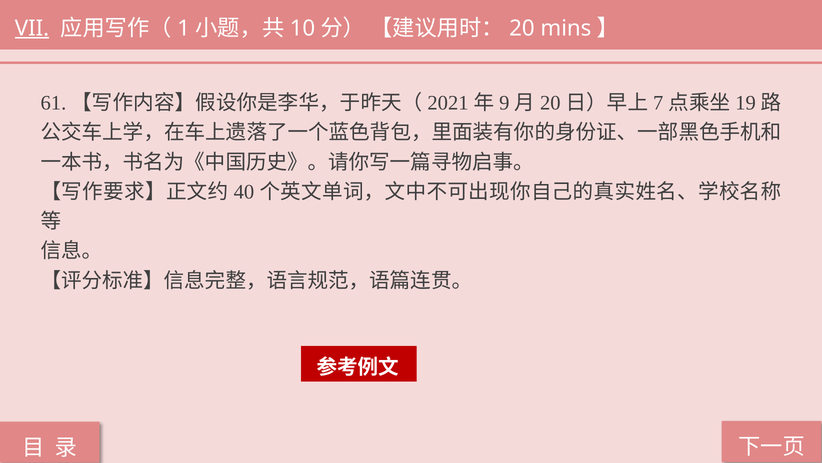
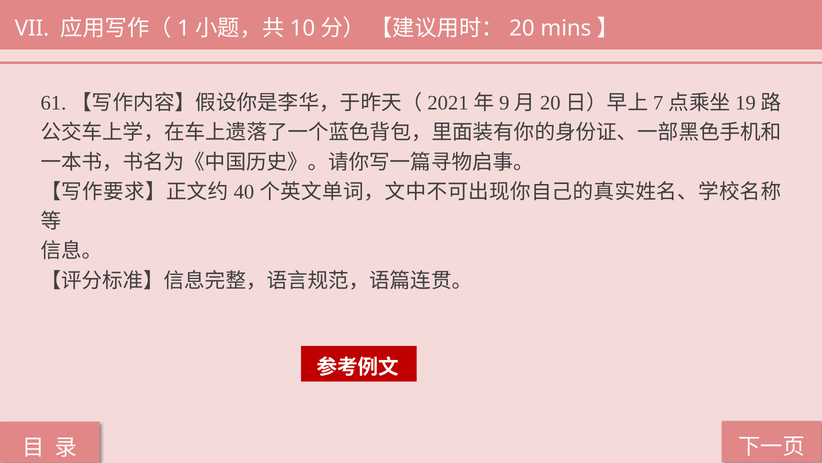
VII underline: present -> none
